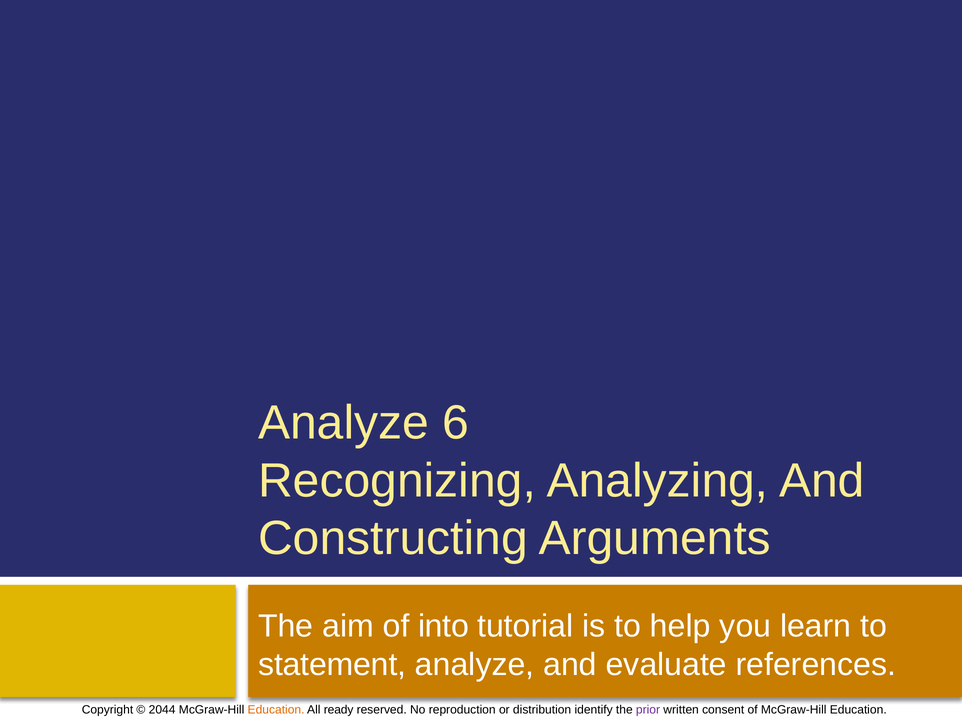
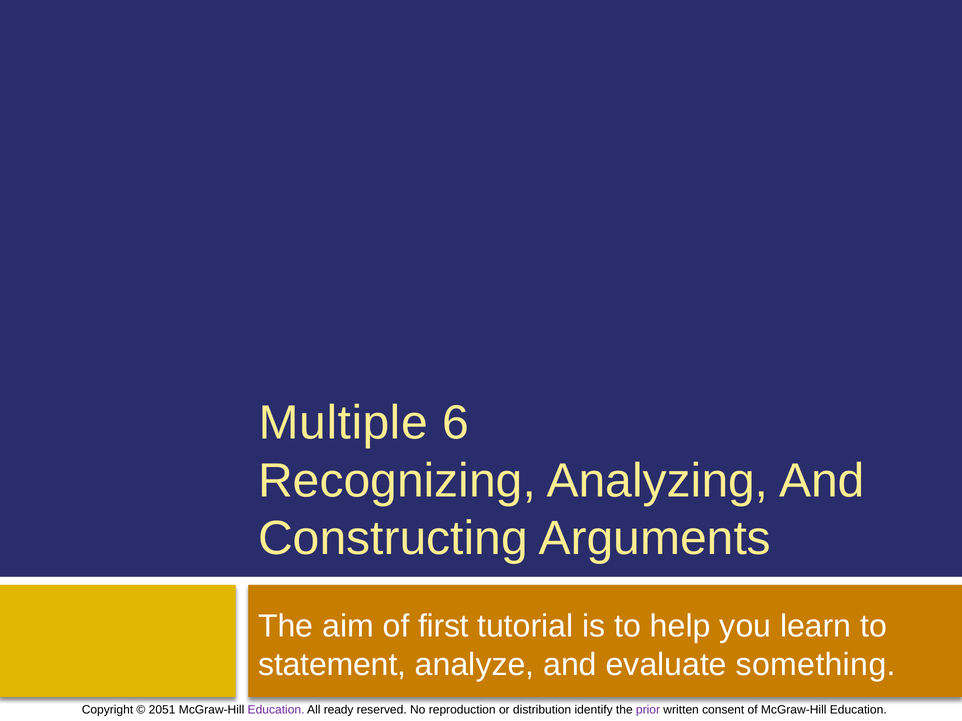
Analyze at (344, 423): Analyze -> Multiple
into: into -> first
references: references -> something
2044: 2044 -> 2051
Education at (276, 710) colour: orange -> purple
